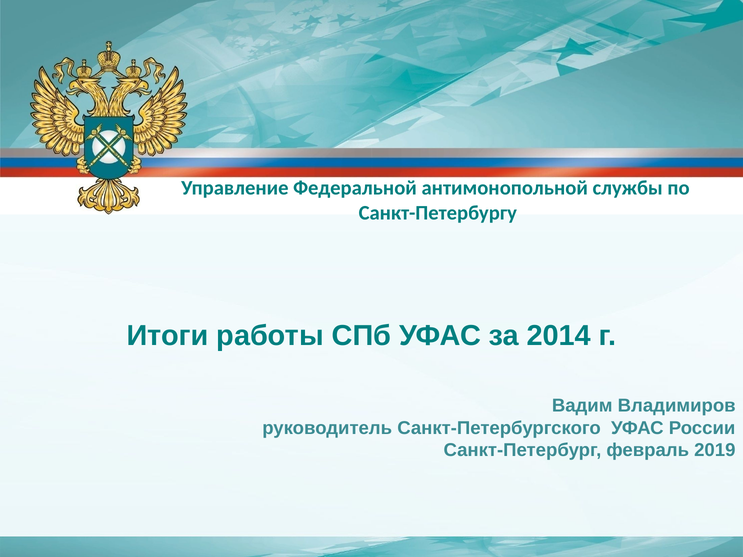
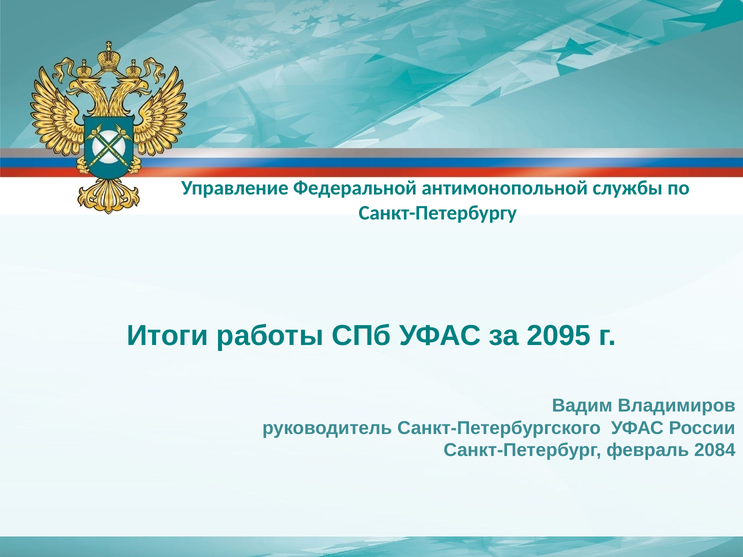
2014: 2014 -> 2095
2019: 2019 -> 2084
